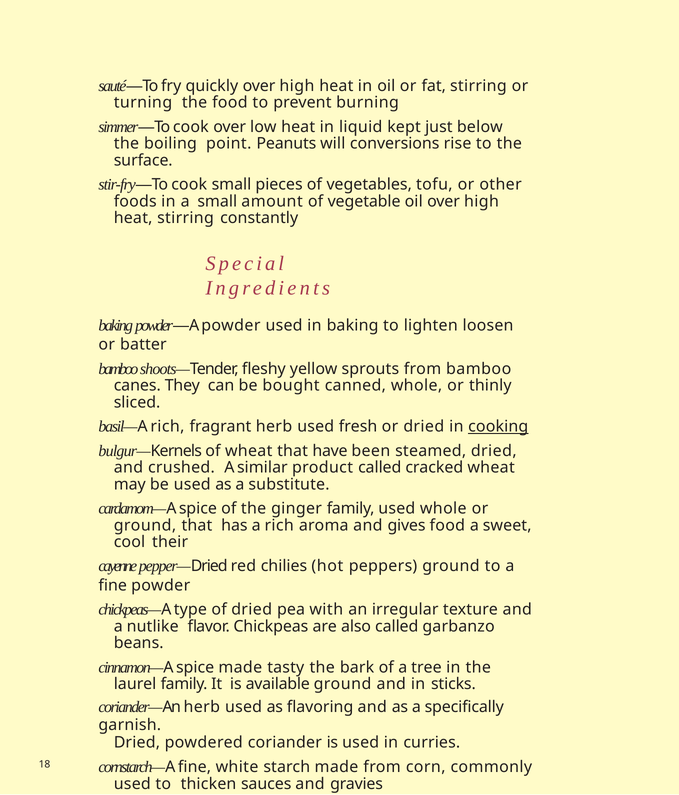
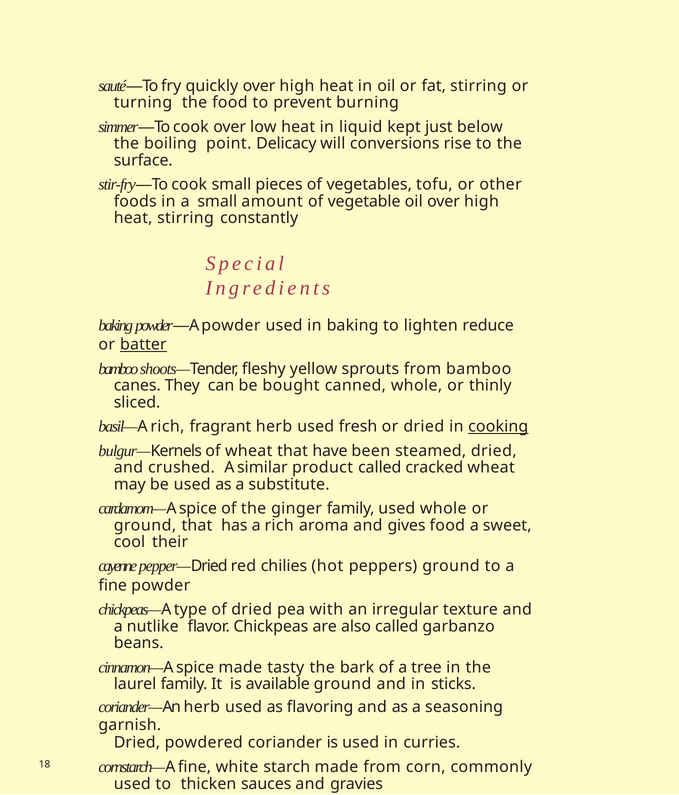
Peanuts: Peanuts -> Delicacy
loosen: loosen -> reduce
batter underline: none -> present
specifically: specifically -> seasoning
